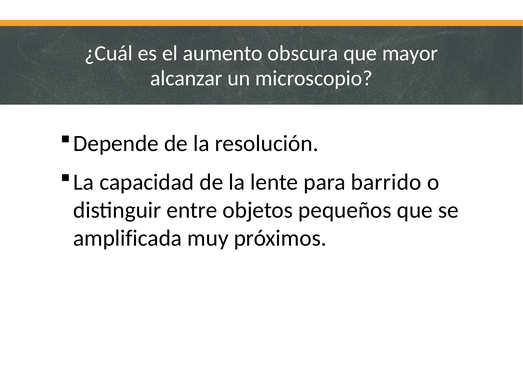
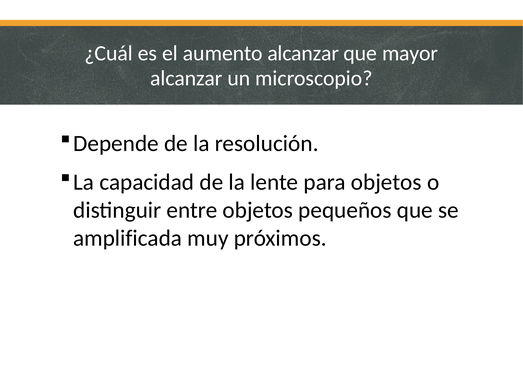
aumento obscura: obscura -> alcanzar
para barrido: barrido -> objetos
